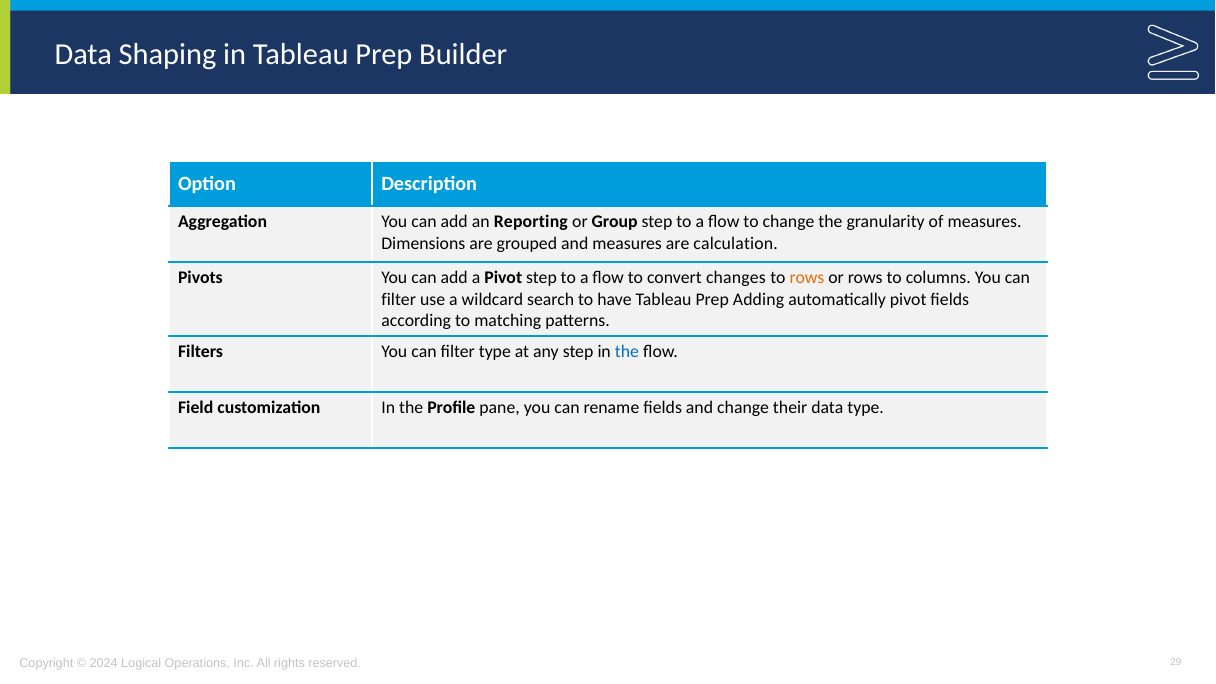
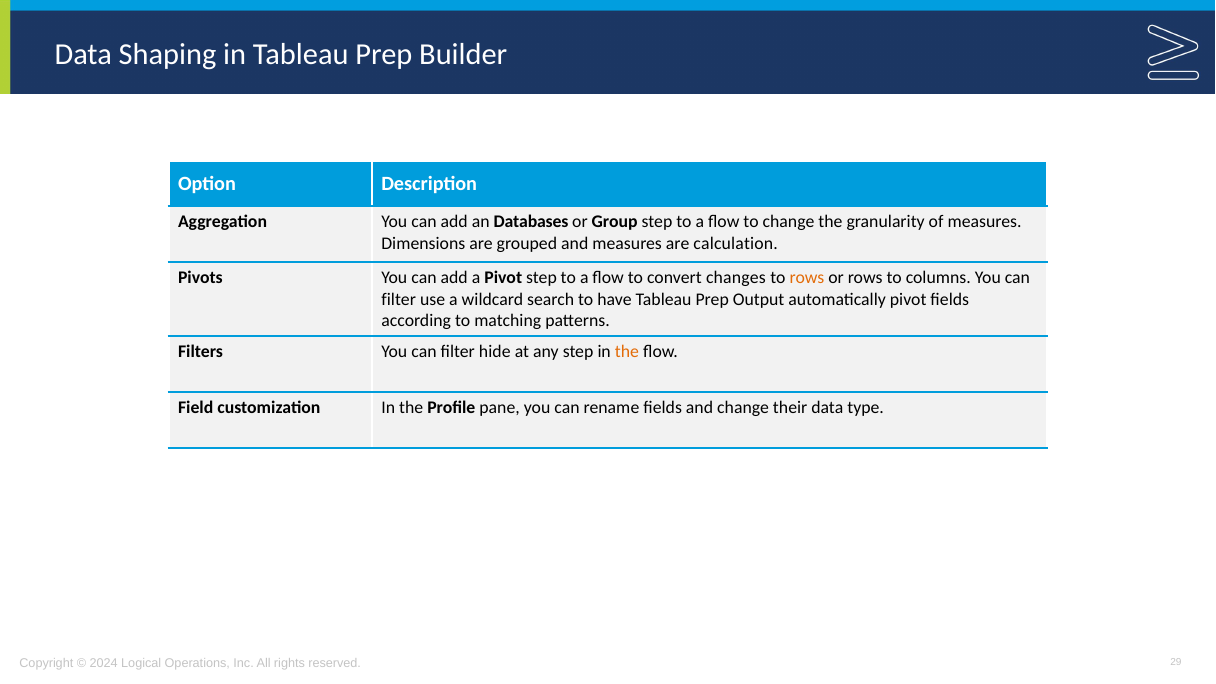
Reporting: Reporting -> Databases
Adding: Adding -> Output
filter type: type -> hide
the at (627, 352) colour: blue -> orange
